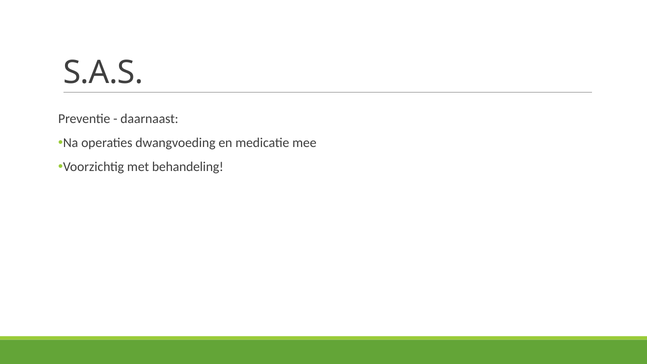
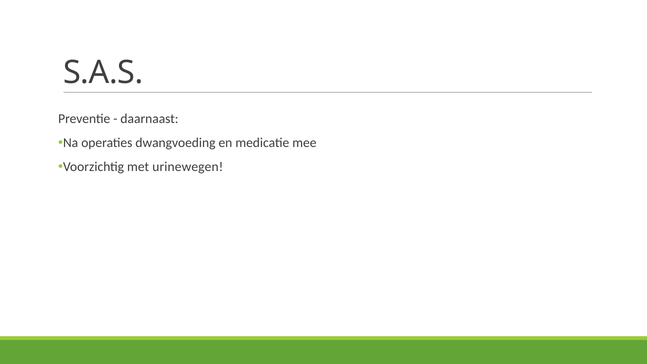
behandeling: behandeling -> urinewegen
